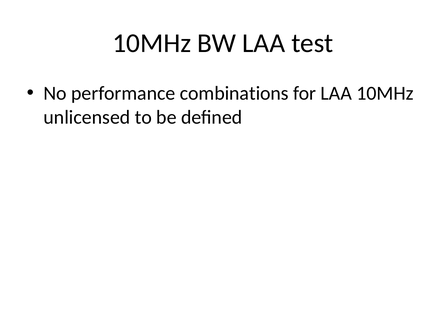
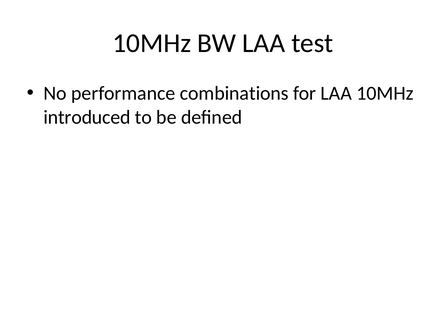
unlicensed: unlicensed -> introduced
